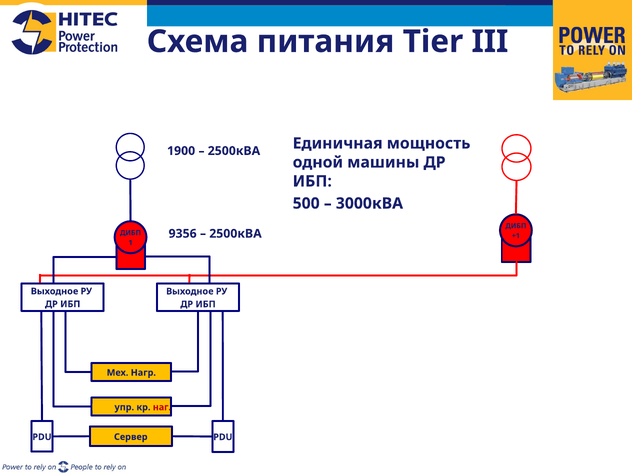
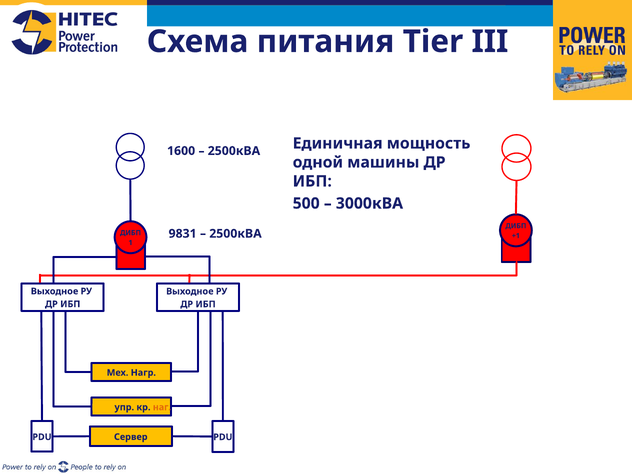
1900: 1900 -> 1600
9356: 9356 -> 9831
наг colour: red -> orange
